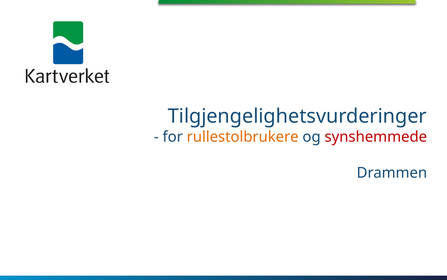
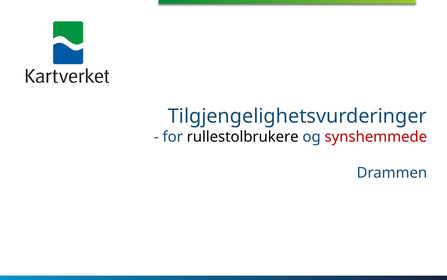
rullestolbrukere colour: orange -> black
